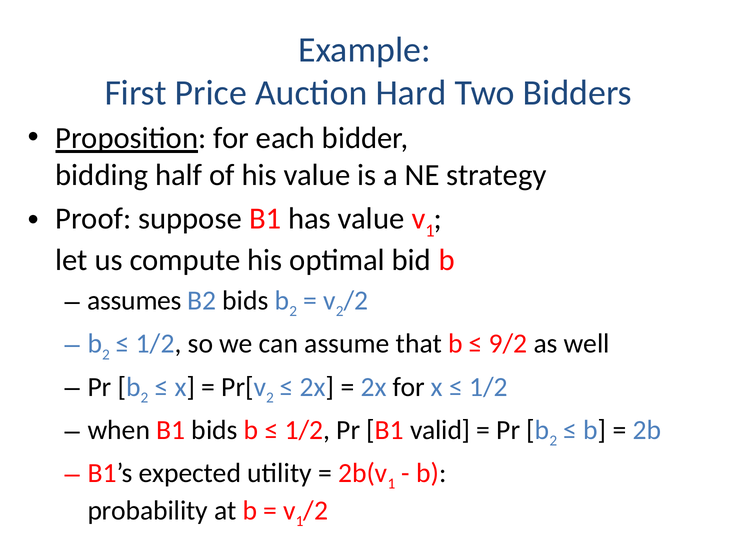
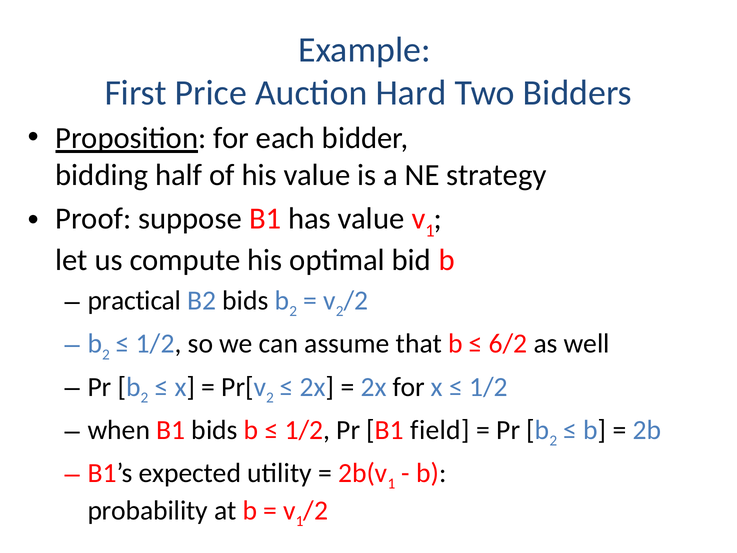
assumes: assumes -> practical
9/2: 9/2 -> 6/2
valid: valid -> field
